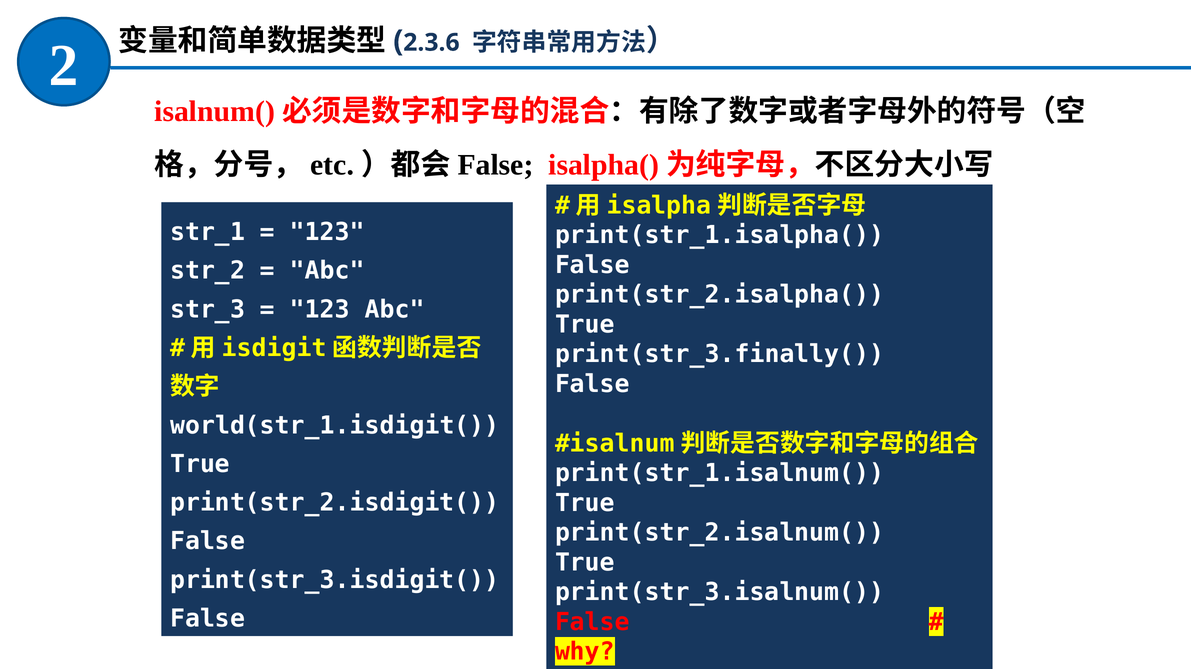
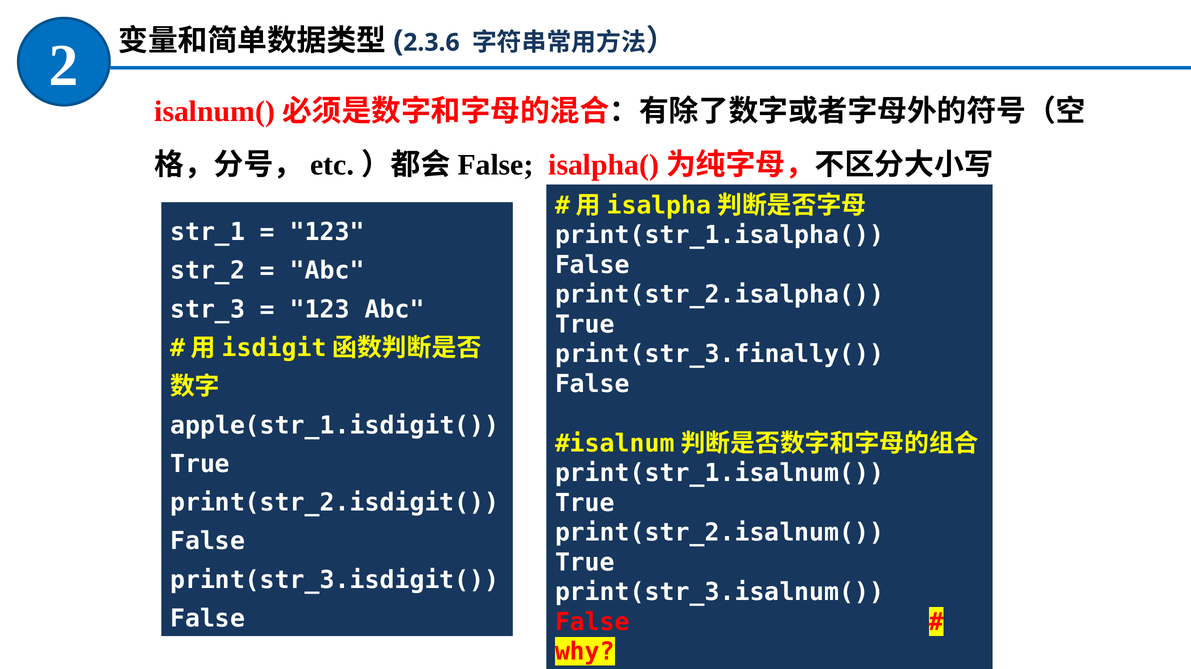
world(str_1.isdigit(: world(str_1.isdigit( -> apple(str_1.isdigit(
